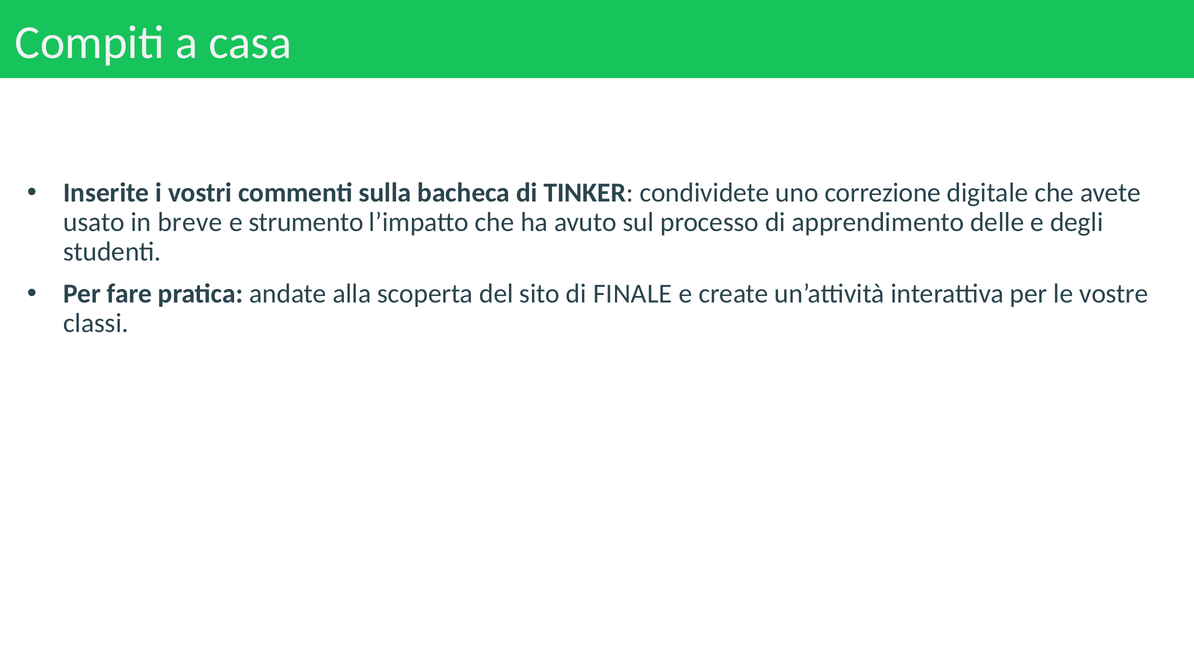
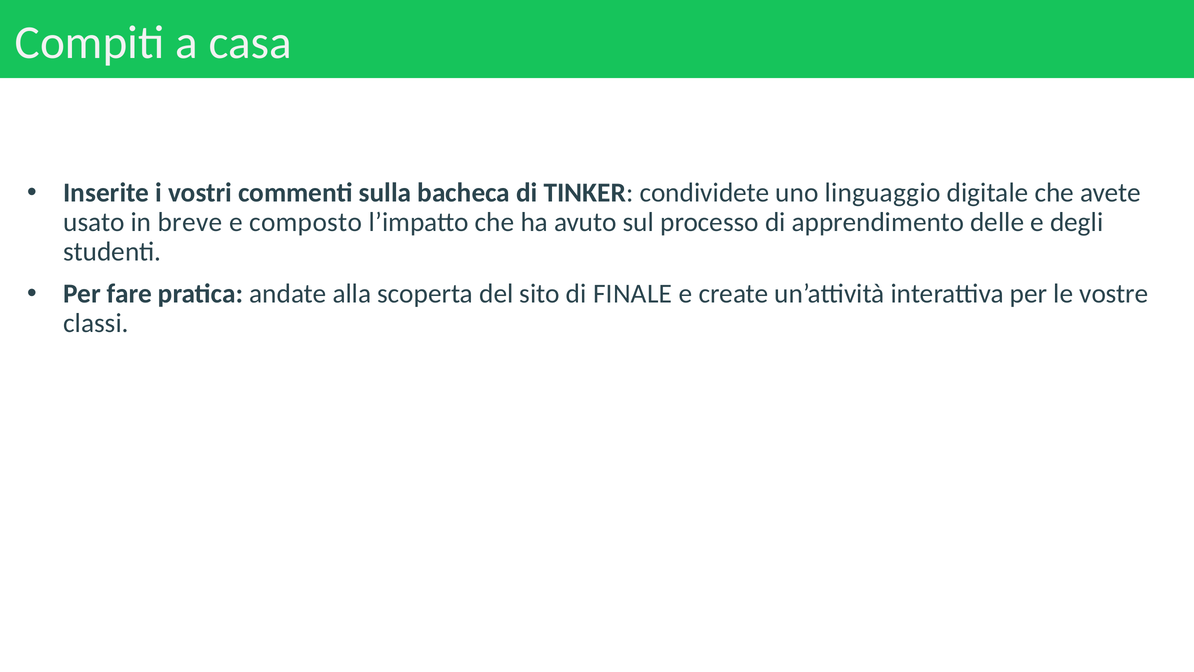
correzione: correzione -> linguaggio
strumento: strumento -> composto
